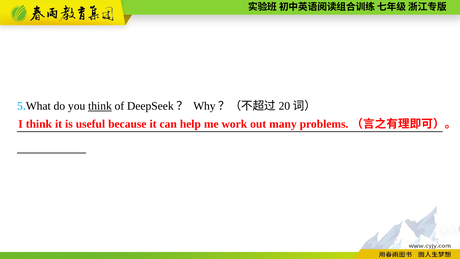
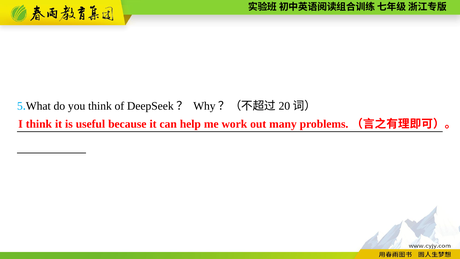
think at (100, 106) underline: present -> none
